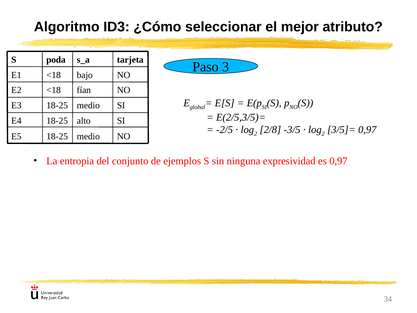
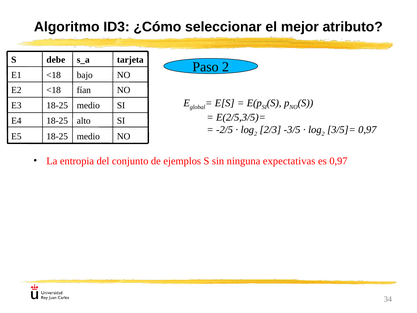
poda: poda -> debe
Paso 3: 3 -> 2
2/8: 2/8 -> 2/3
expresividad: expresividad -> expectativas
